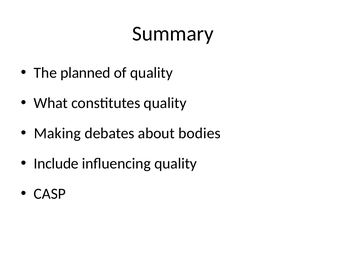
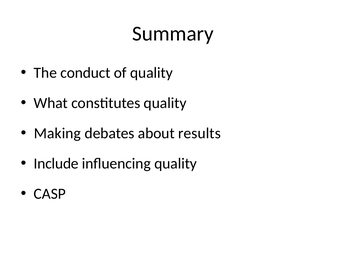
planned: planned -> conduct
bodies: bodies -> results
